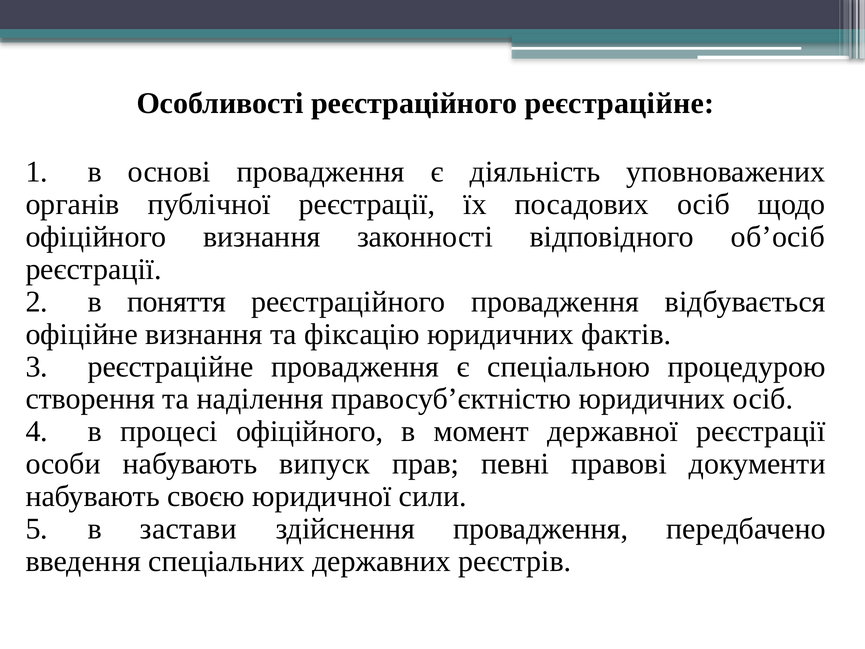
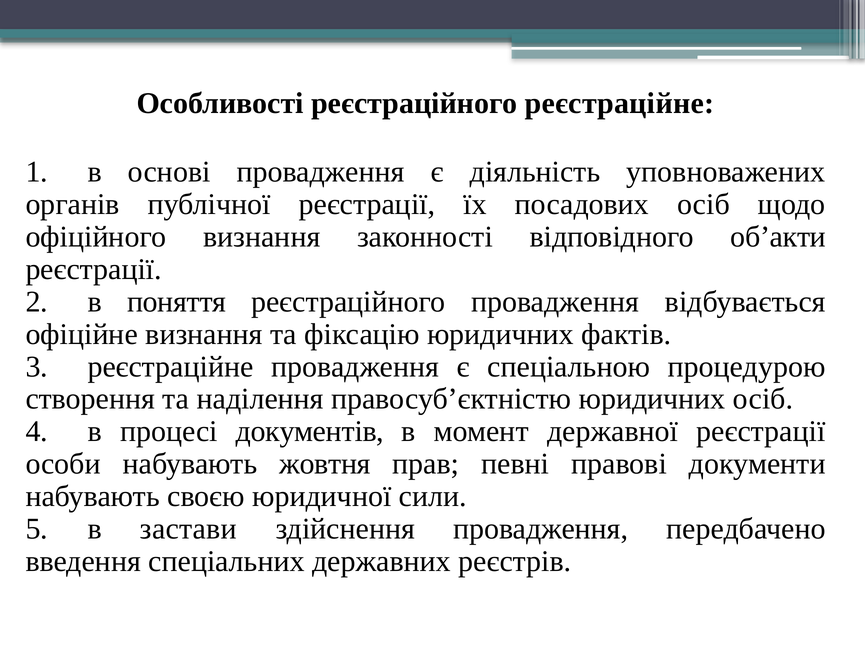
об’осіб: об’осіб -> об’акти
процесі офіційного: офіційного -> документів
випуск: випуск -> жовтня
